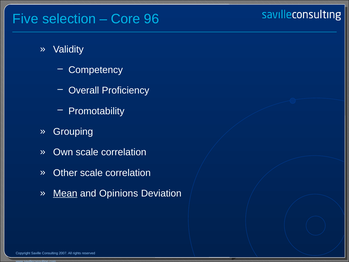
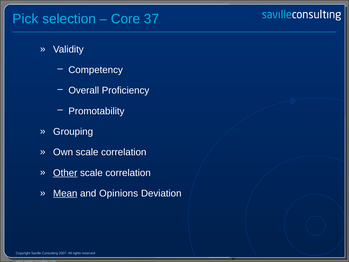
Five: Five -> Pick
96: 96 -> 37
Other underline: none -> present
